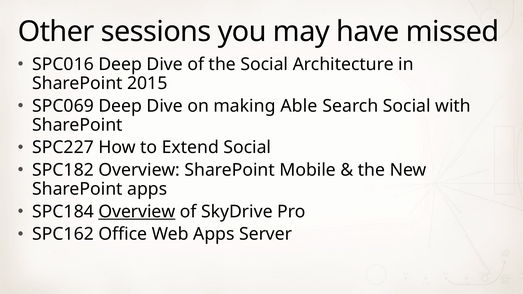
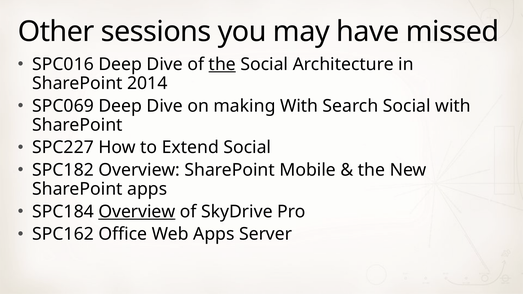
the at (222, 64) underline: none -> present
2015: 2015 -> 2014
making Able: Able -> With
